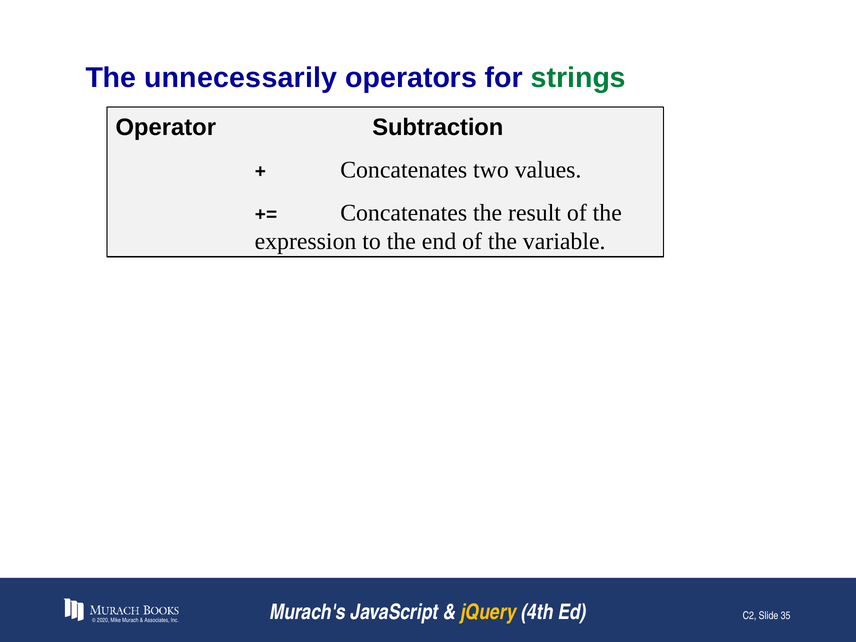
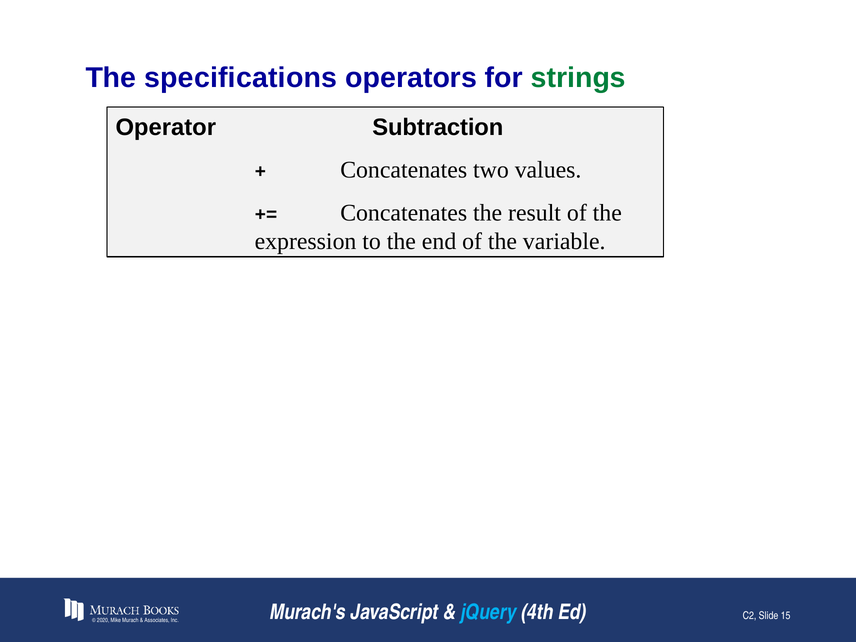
unnecessarily: unnecessarily -> specifications
jQuery colour: yellow -> light blue
35: 35 -> 15
